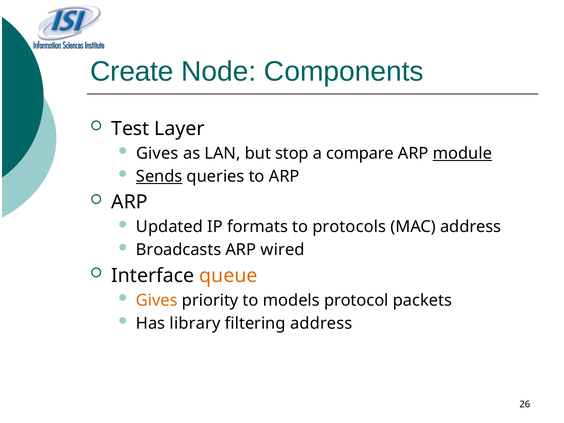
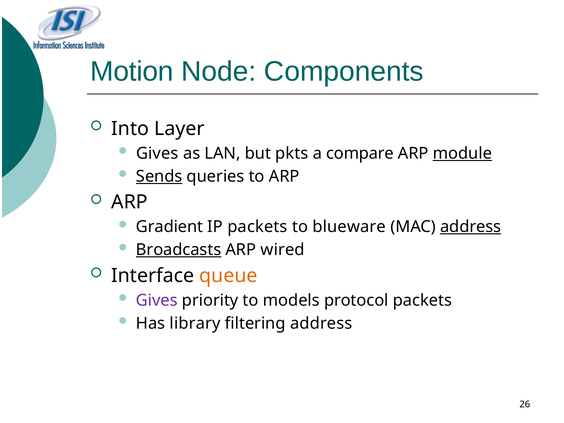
Create: Create -> Motion
Test: Test -> Into
stop: stop -> pkts
Updated: Updated -> Gradient
IP formats: formats -> packets
protocols: protocols -> blueware
address at (471, 227) underline: none -> present
Broadcasts underline: none -> present
Gives at (157, 300) colour: orange -> purple
